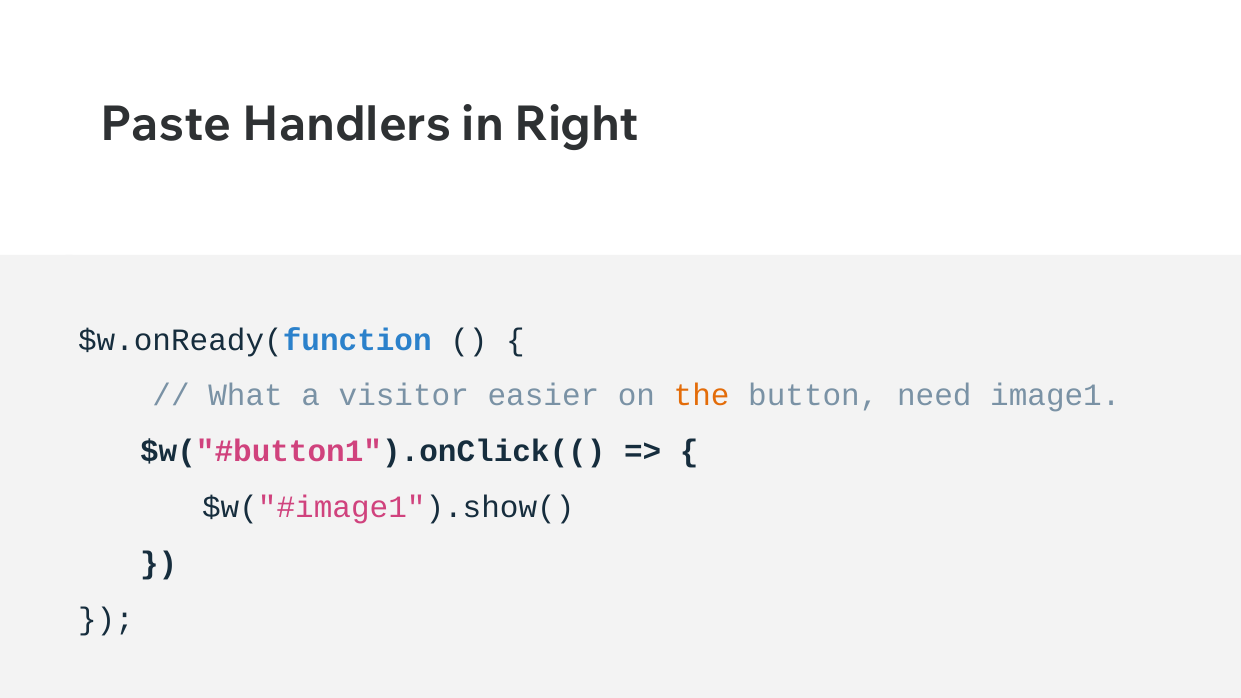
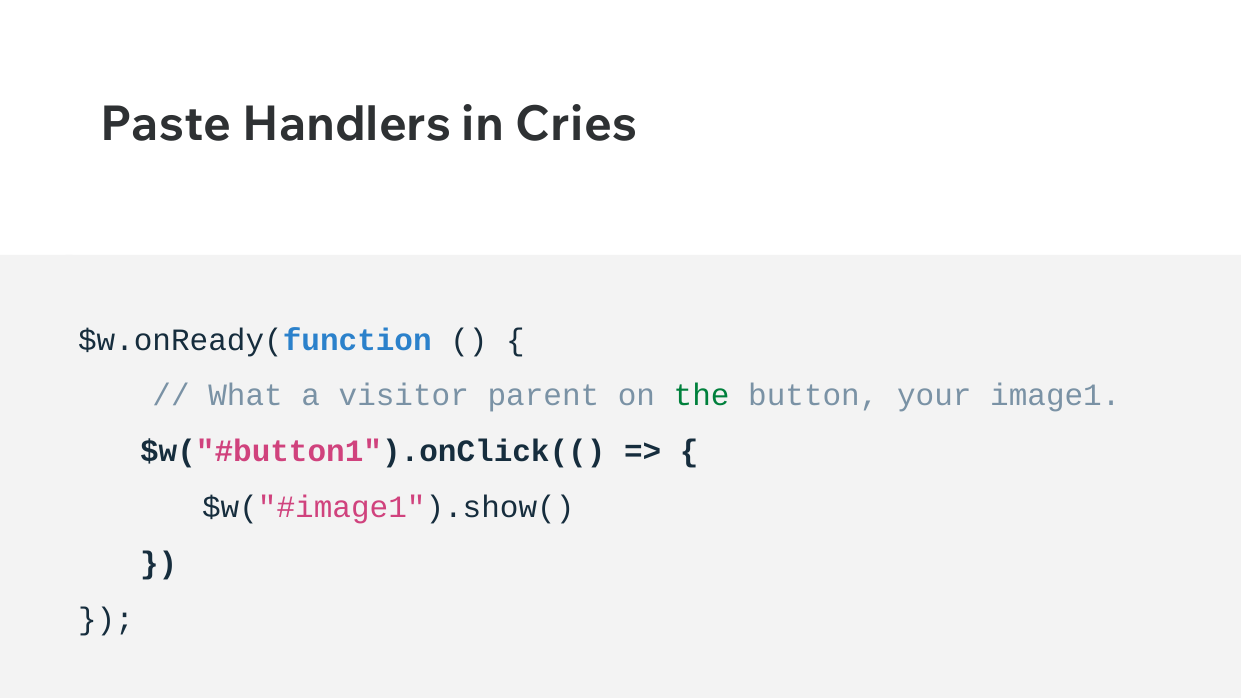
Right: Right -> Cries
easier: easier -> parent
the colour: orange -> green
need: need -> your
